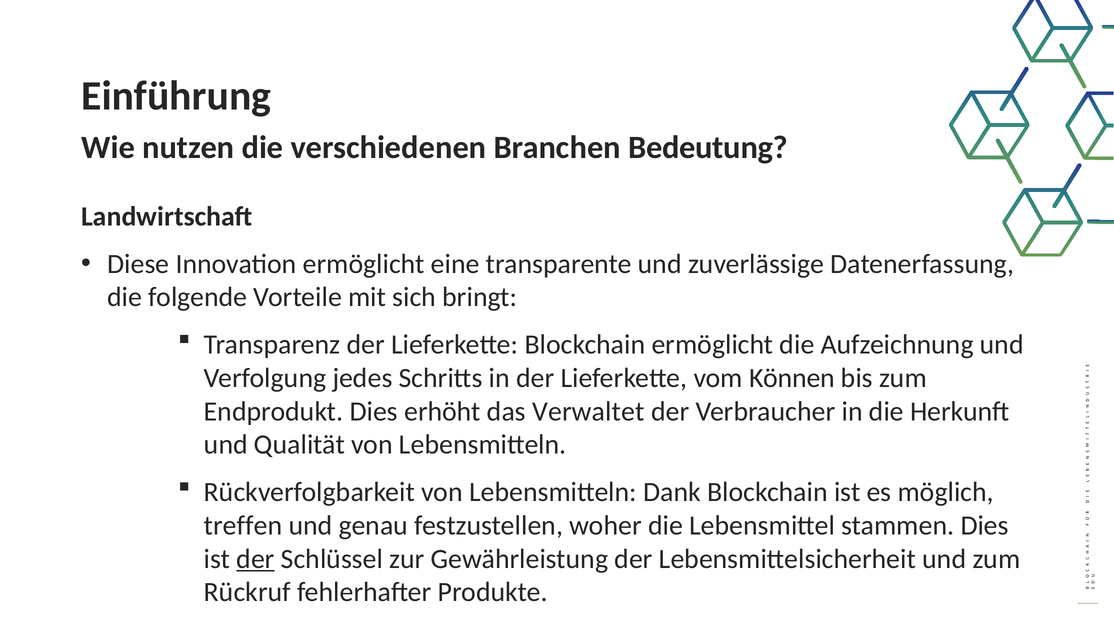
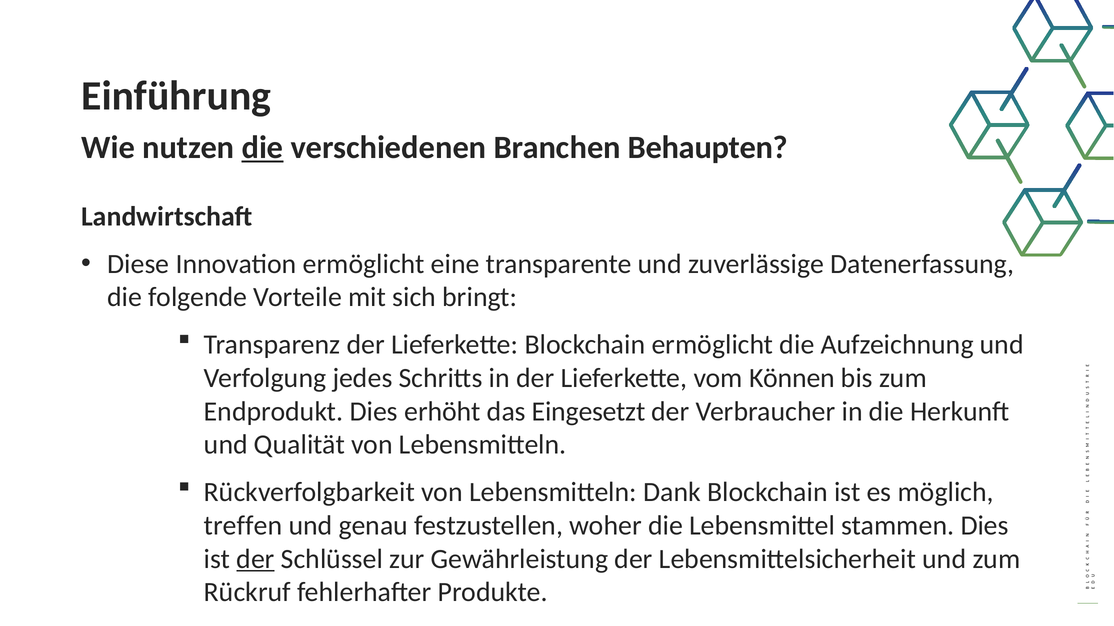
die at (262, 148) underline: none -> present
Bedeutung: Bedeutung -> Behaupten
Verwaltet: Verwaltet -> Eingesetzt
